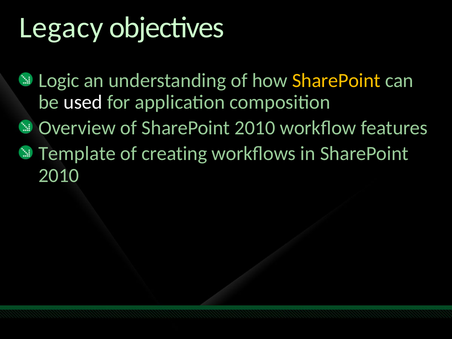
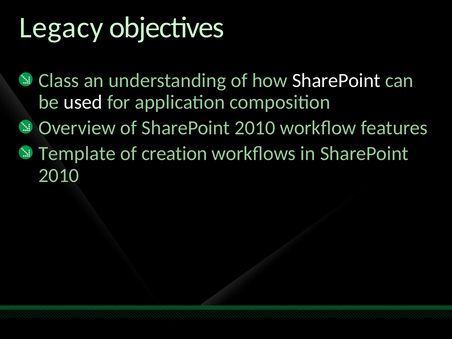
Logic: Logic -> Class
SharePoint at (336, 81) colour: yellow -> white
creating: creating -> creation
